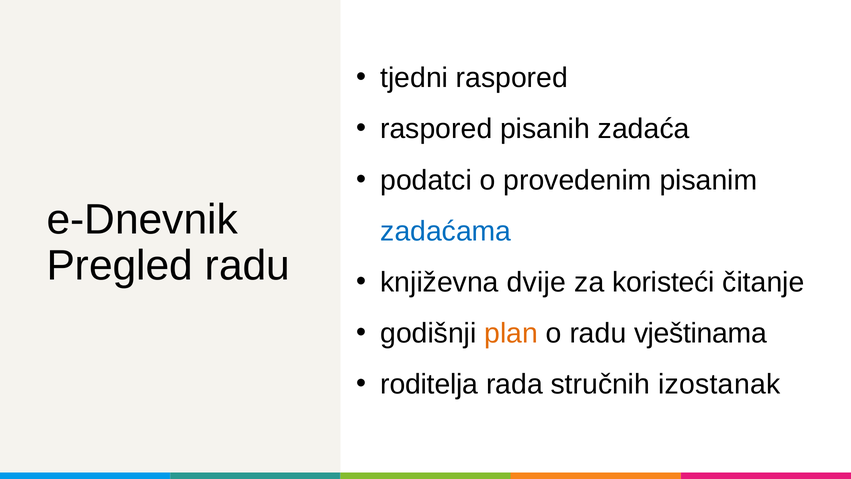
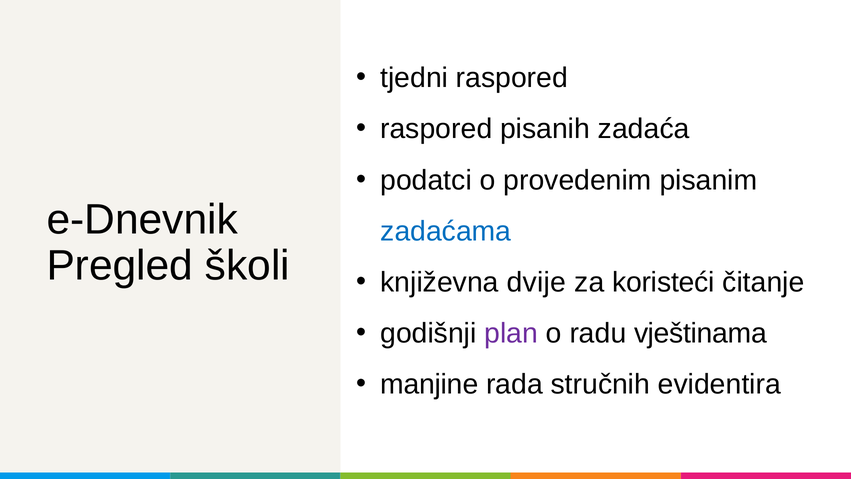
Pregled radu: radu -> školi
plan colour: orange -> purple
roditelja: roditelja -> manjine
izostanak: izostanak -> evidentira
